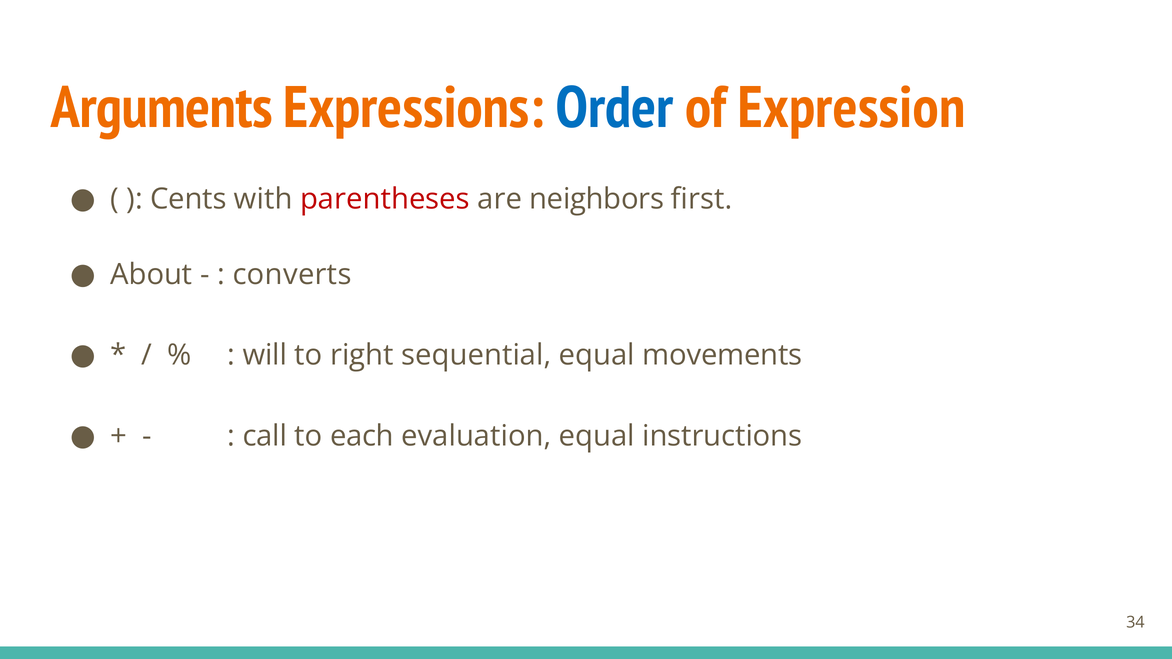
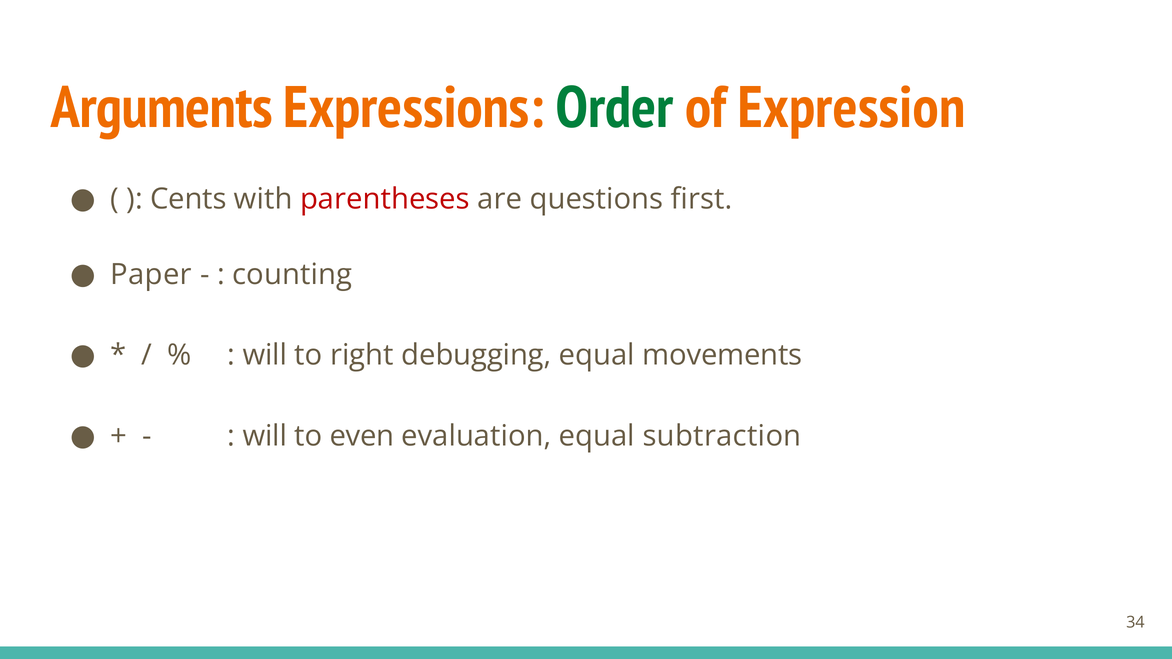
Order colour: blue -> green
neighbors: neighbors -> questions
About: About -> Paper
converts: converts -> counting
sequential: sequential -> debugging
call at (265, 436): call -> will
each: each -> even
instructions: instructions -> subtraction
